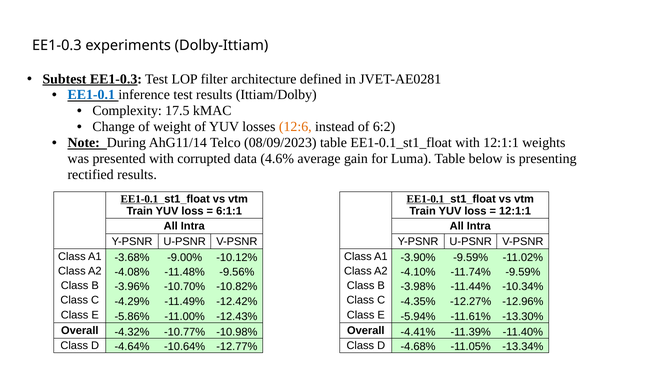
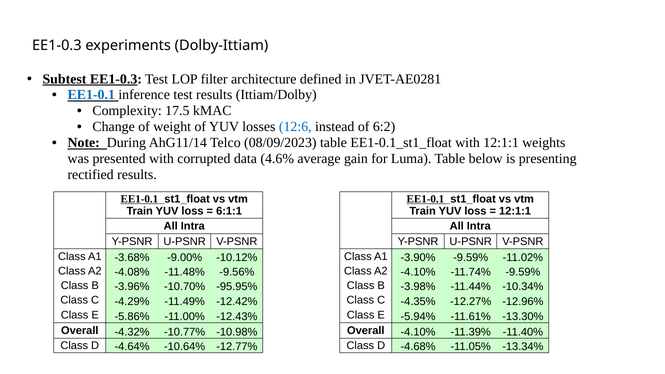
12:6 colour: orange -> blue
-10.82%: -10.82% -> -95.95%
Overall -4.41%: -4.41% -> -4.10%
